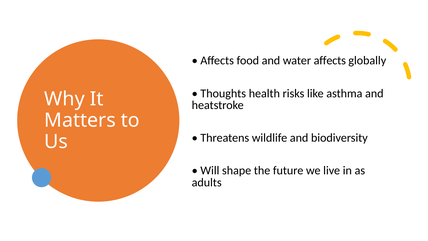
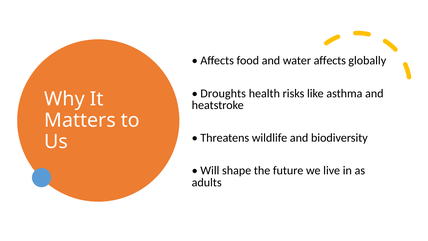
Thoughts: Thoughts -> Droughts
